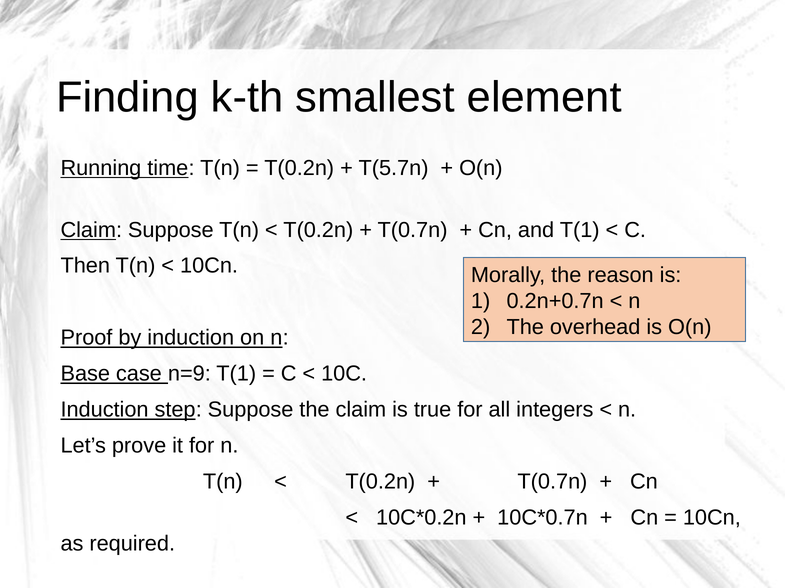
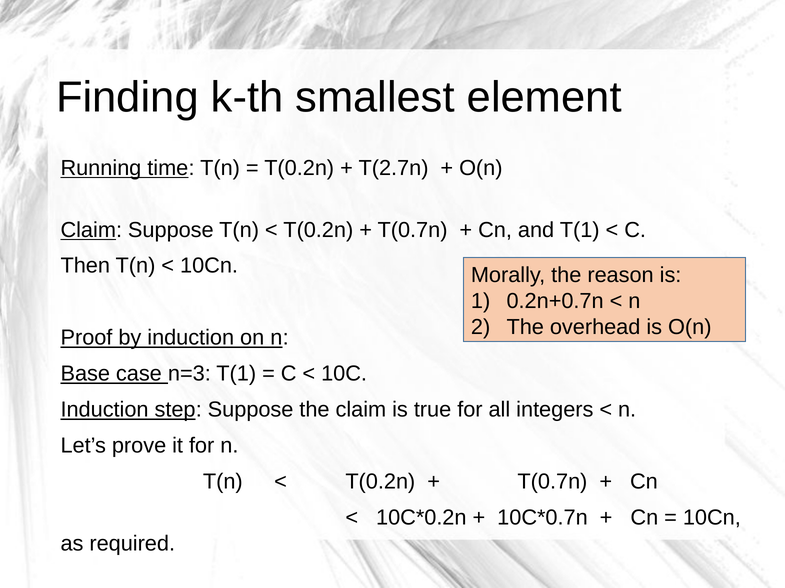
T(5.7n: T(5.7n -> T(2.7n
n=9: n=9 -> n=3
